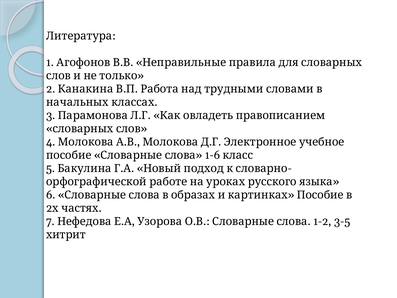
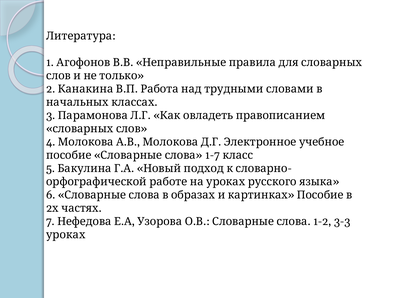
1-6: 1-6 -> 1-7
3-5: 3-5 -> 3-3
хитрит: хитрит -> уроках
